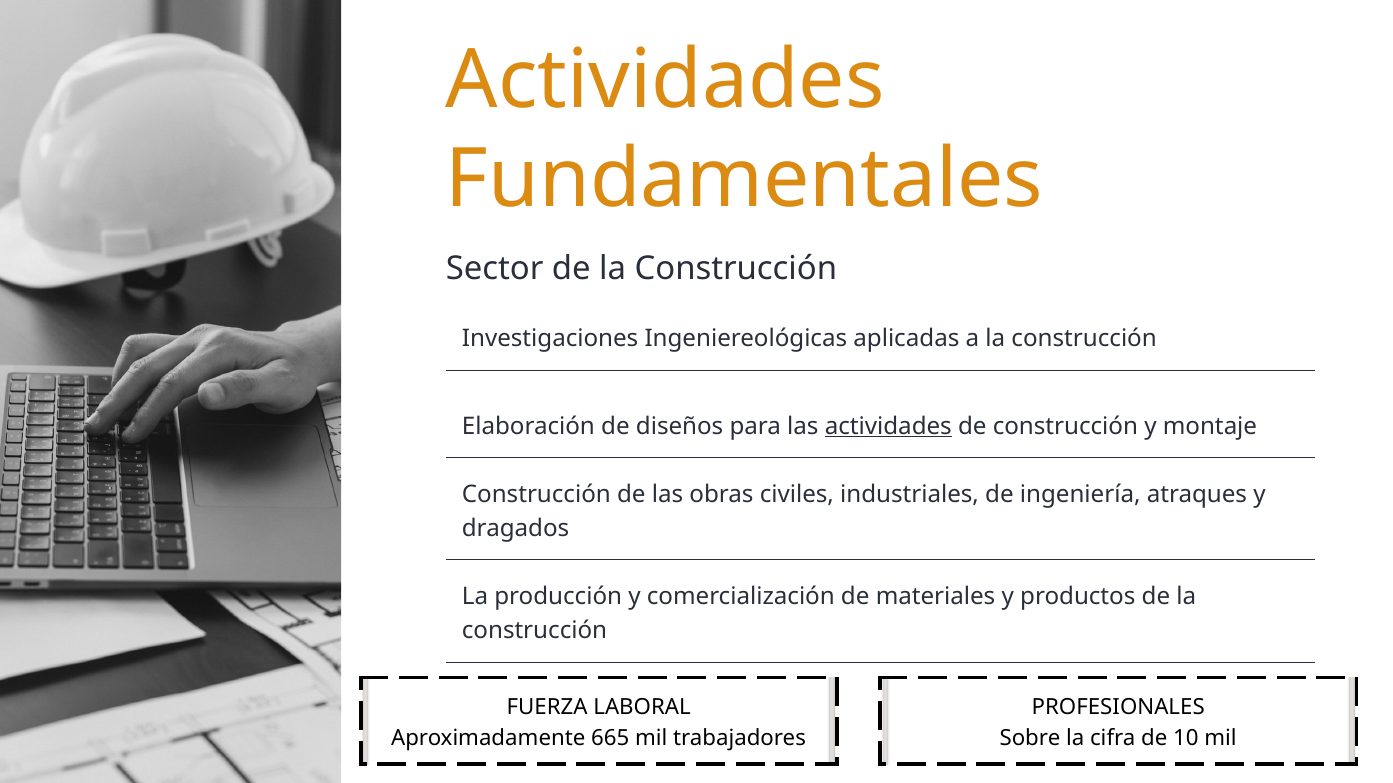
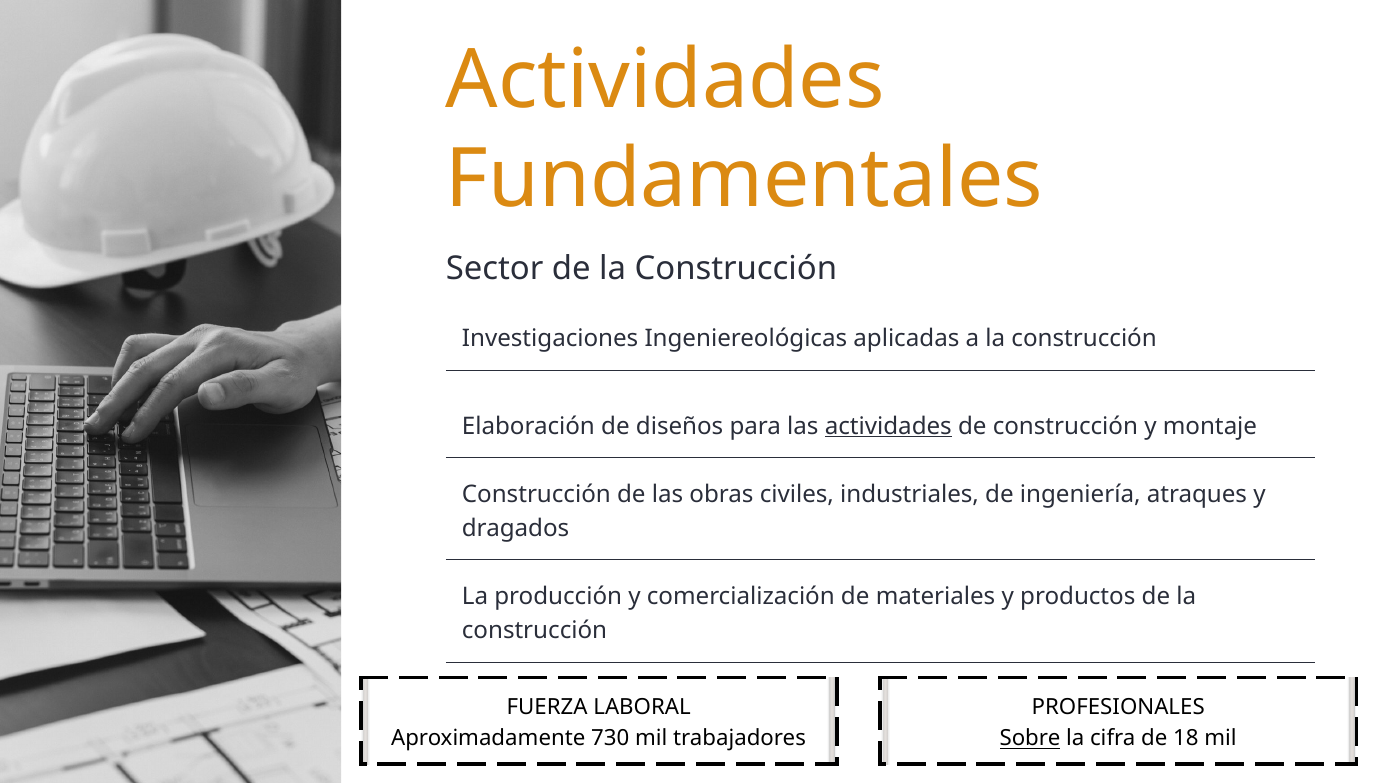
665: 665 -> 730
Sobre underline: none -> present
10: 10 -> 18
